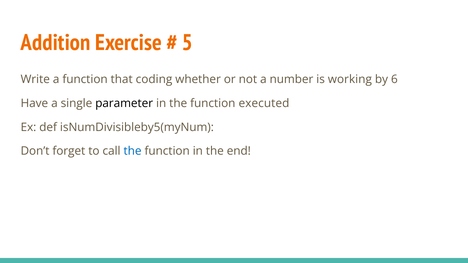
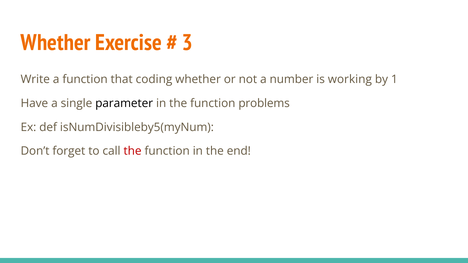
Addition at (56, 43): Addition -> Whether
5: 5 -> 3
6: 6 -> 1
executed: executed -> problems
the at (133, 151) colour: blue -> red
